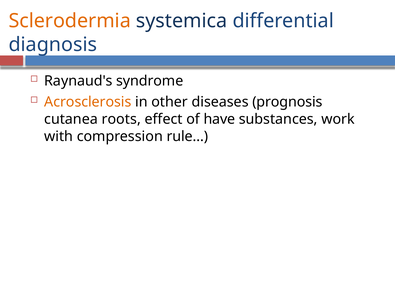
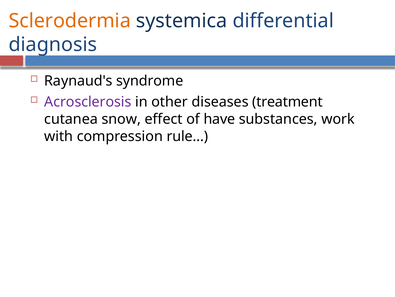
Acrosclerosis colour: orange -> purple
prognosis: prognosis -> treatment
roots: roots -> snow
